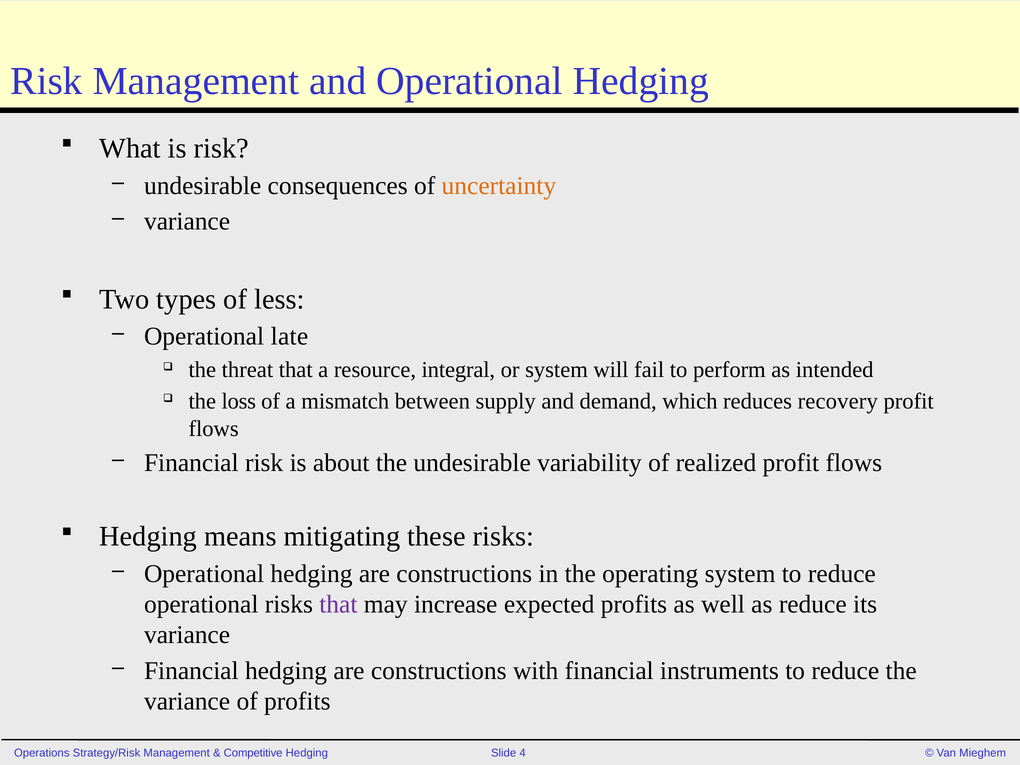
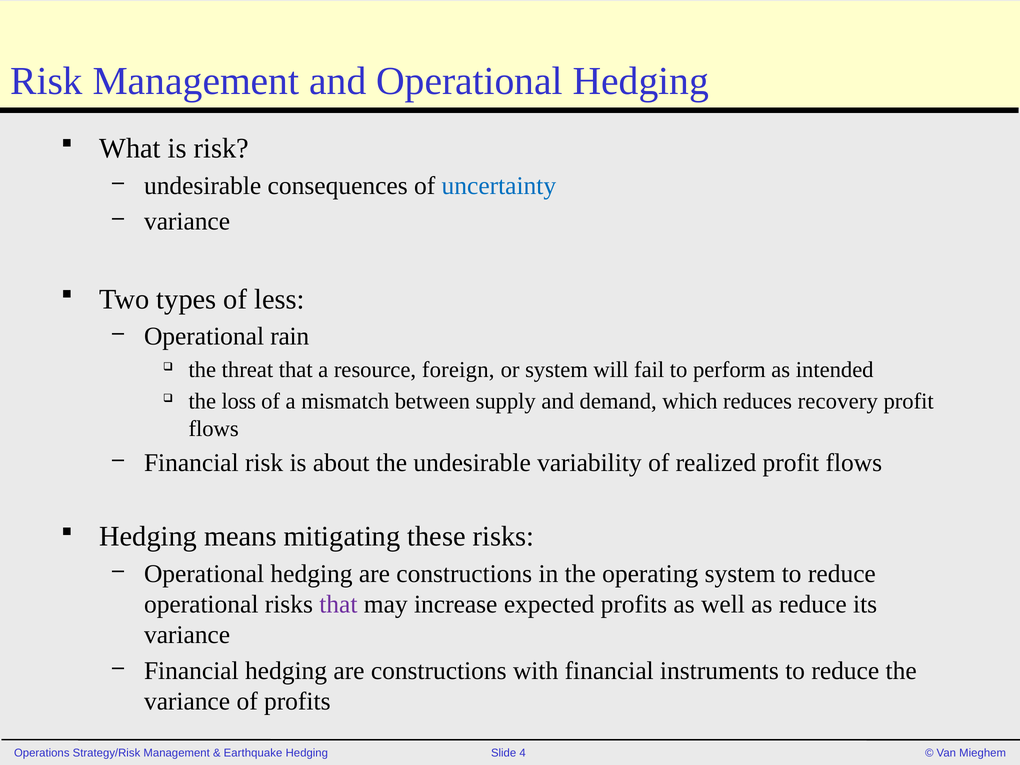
uncertainty colour: orange -> blue
late: late -> rain
integral: integral -> foreign
Competitive: Competitive -> Earthquake
